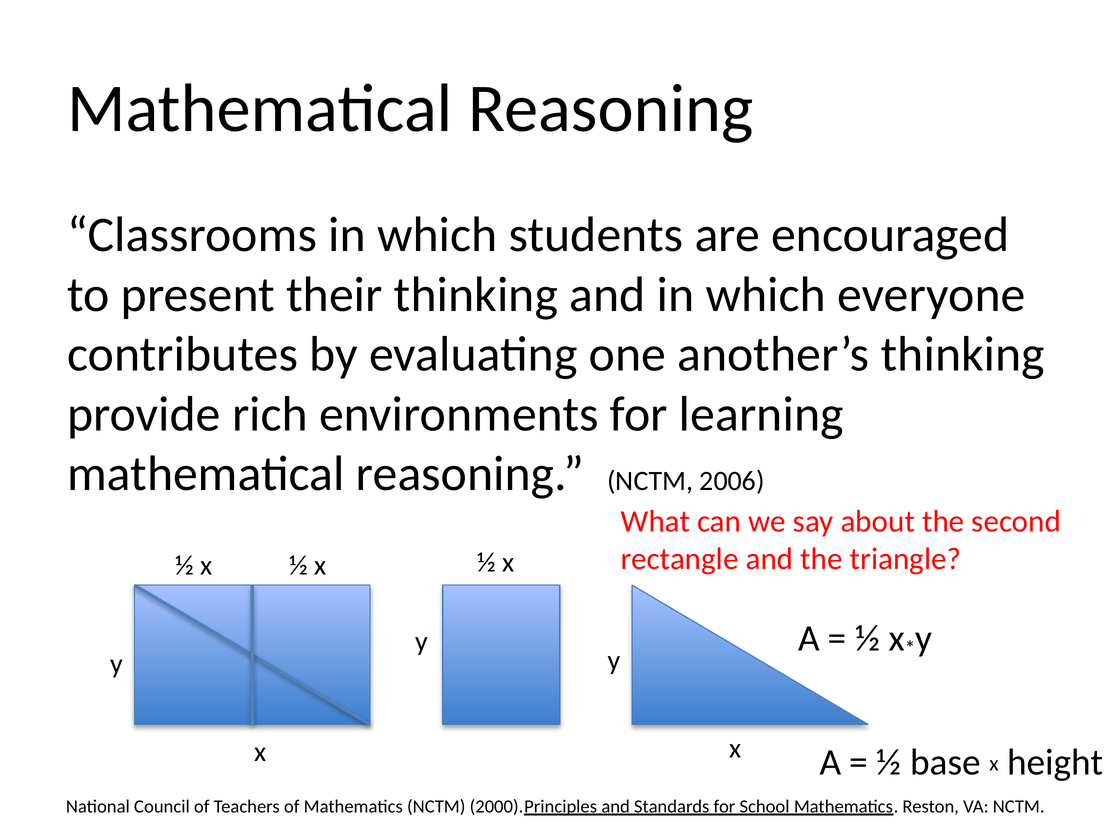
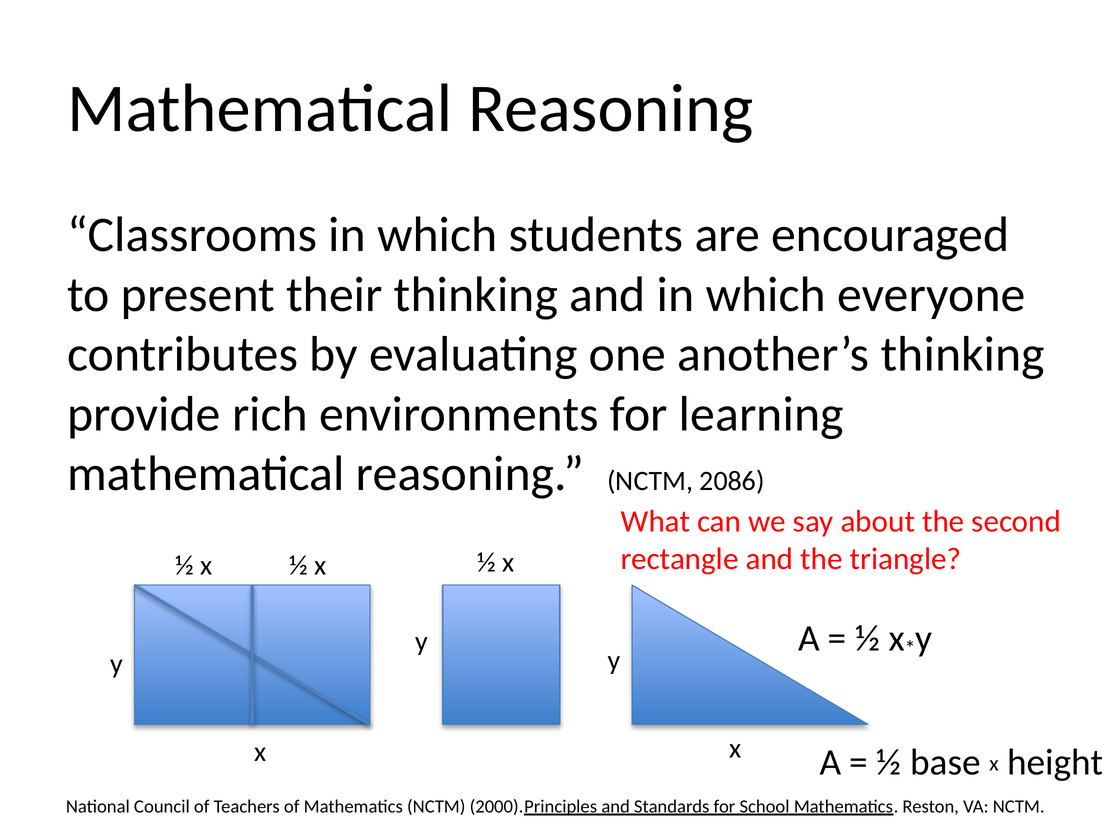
2006: 2006 -> 2086
